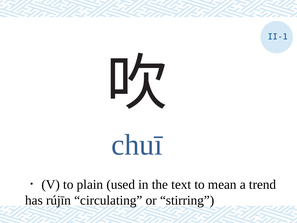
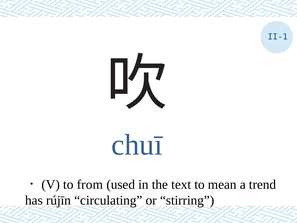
plain: plain -> from
